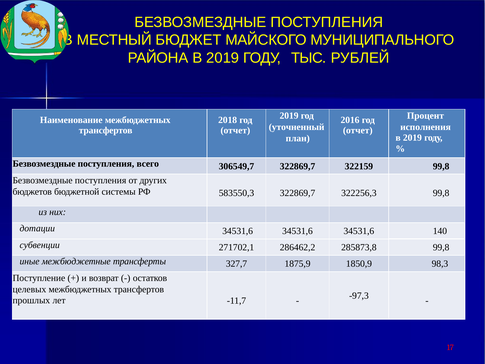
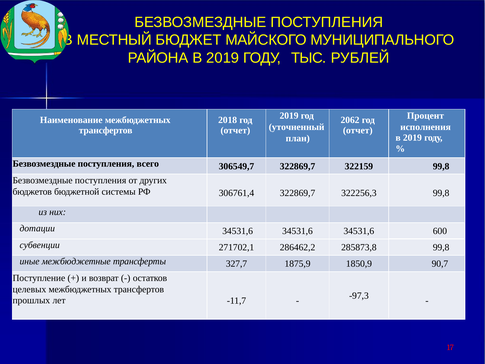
2016: 2016 -> 2062
583550,3: 583550,3 -> 306761,4
140: 140 -> 600
98,3: 98,3 -> 90,7
